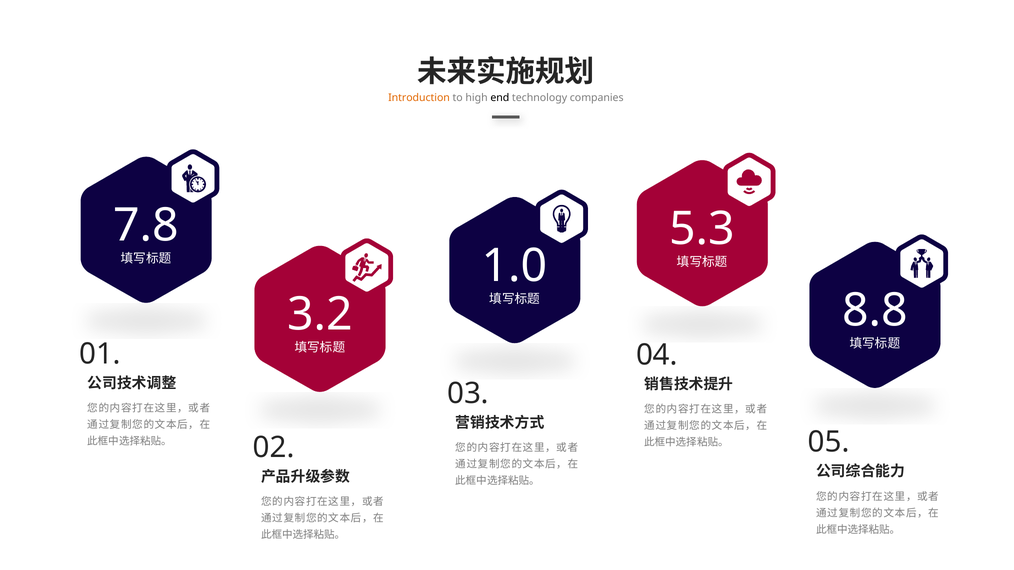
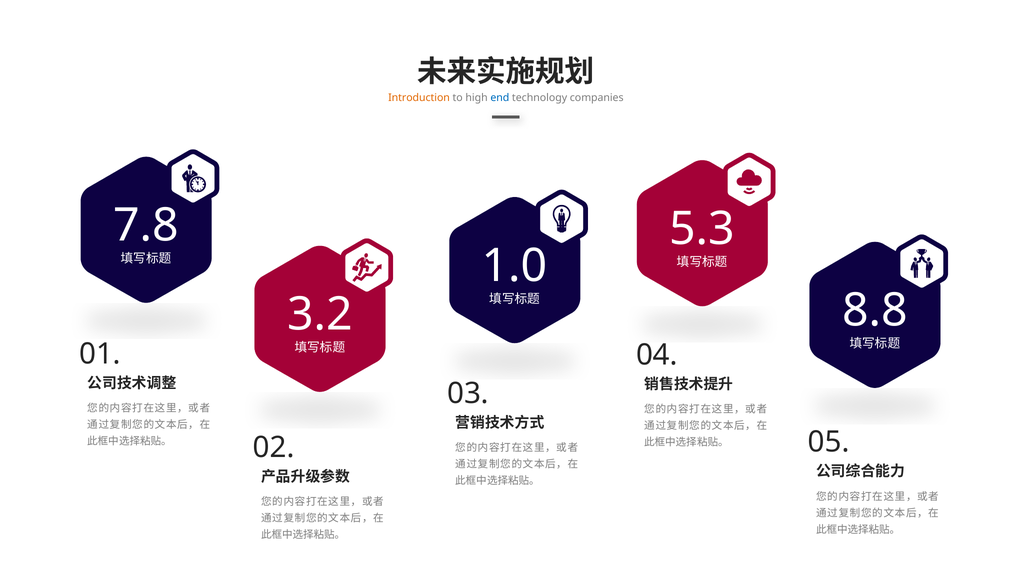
end colour: black -> blue
